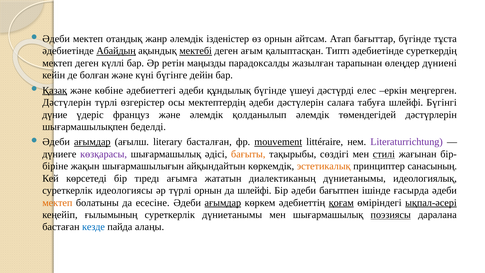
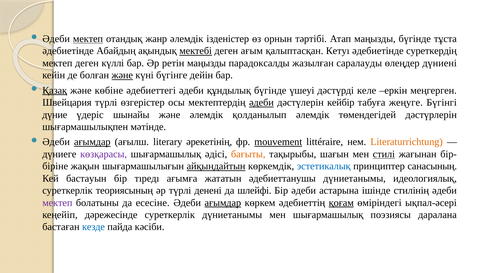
мектеп at (88, 39) underline: none -> present
айтсам: айтсам -> тәртібі
Атап бағыттар: бағыттар -> маңызды
Абайдың underline: present -> none
Типтı: Типтı -> Кетуı
тарапынан: тарапынан -> саралауды
және at (122, 75) underline: none -> present
елес: елес -> келе
Дәстүлерін at (67, 102): Дәстүлерін -> Швейцария
әдеби at (261, 102) underline: none -> present
салаға: салаға -> кейбір
табуға шлейфі: шлейфі -> жеңуге
француз: француз -> шынайы
беделді: беделді -> мәтінде
басталған: басталған -> әрекетінің
Literaturrichtung colour: purple -> orange
сөздігі: сөздігі -> шағын
айқындайтын underline: none -> present
эстетикалық colour: orange -> blue
көрсетеді: көрсетеді -> бастауын
диалектиканың: диалектиканың -> әдебиеттанушы
идеологиясы: идеологиясы -> теориясының
түрлі орнын: орнын -> денені
бағытпен: бағытпен -> астарына
ғасырда: ғасырда -> стилінің
мектеп at (57, 203) colour: orange -> purple
ықпал-әсері underline: present -> none
ғылымының: ғылымының -> дәрежесінде
поэзиясы underline: present -> none
алаңы: алаңы -> кәсіби
